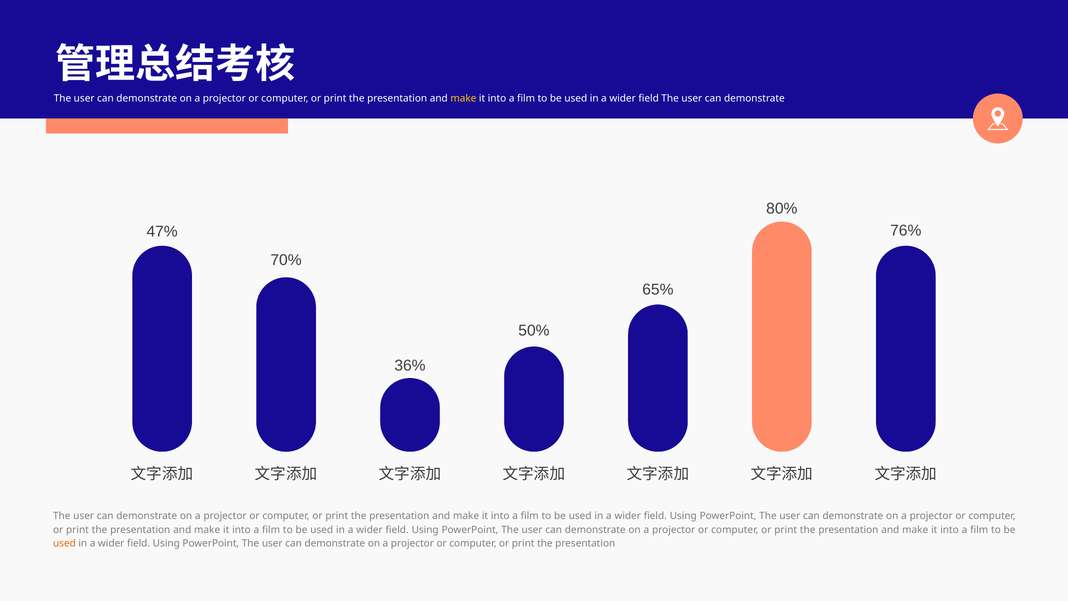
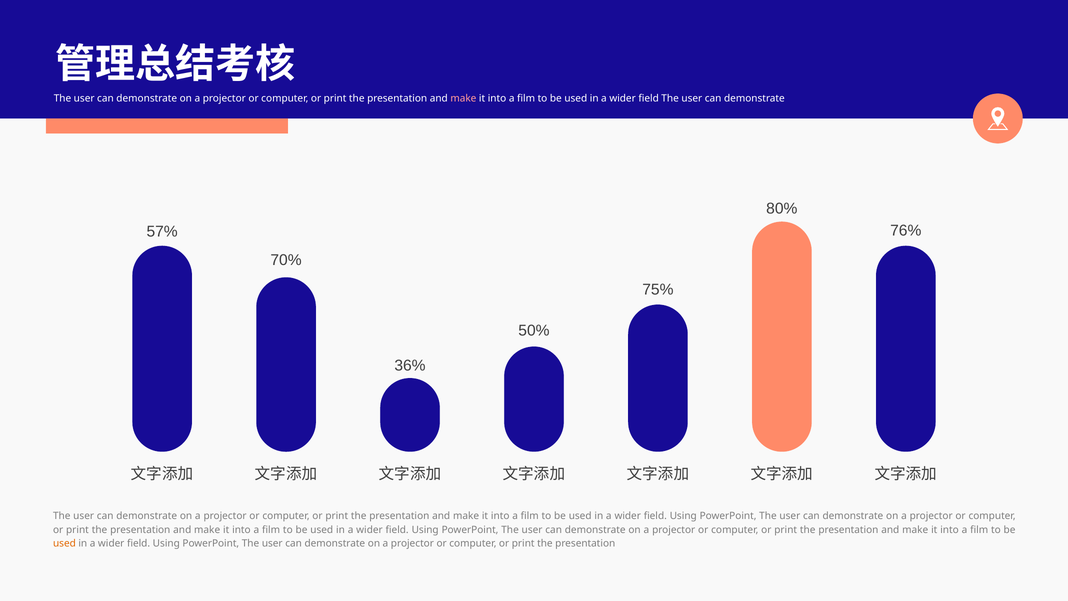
make at (463, 98) colour: yellow -> pink
47%: 47% -> 57%
65%: 65% -> 75%
